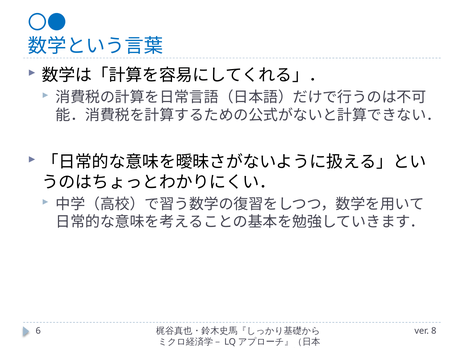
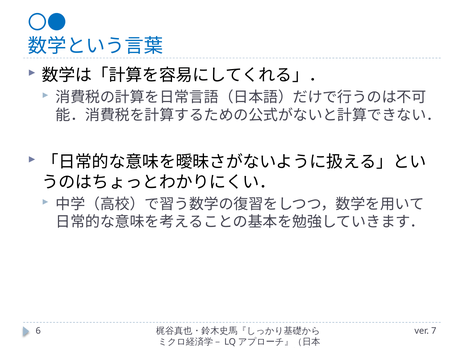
8: 8 -> 7
